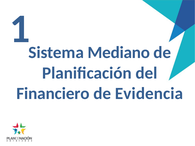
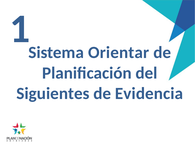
Mediano: Mediano -> Orientar
Financiero: Financiero -> Siguientes
